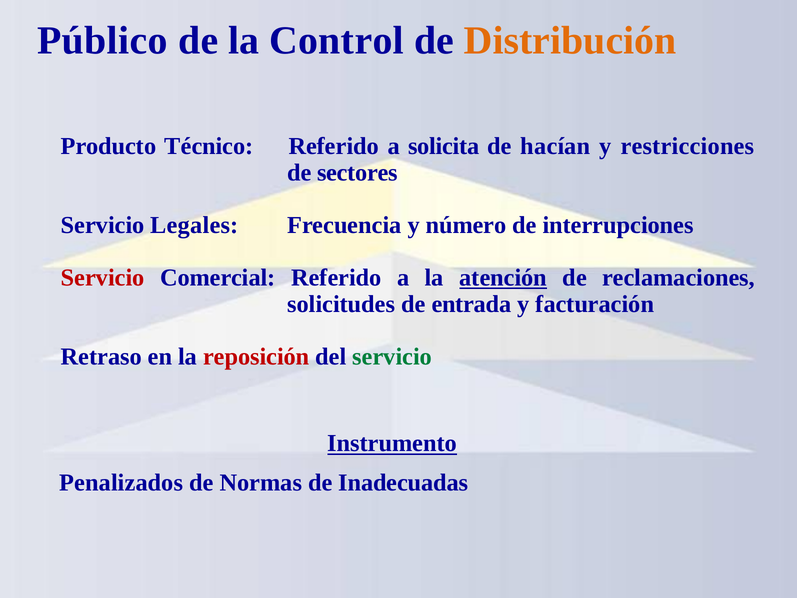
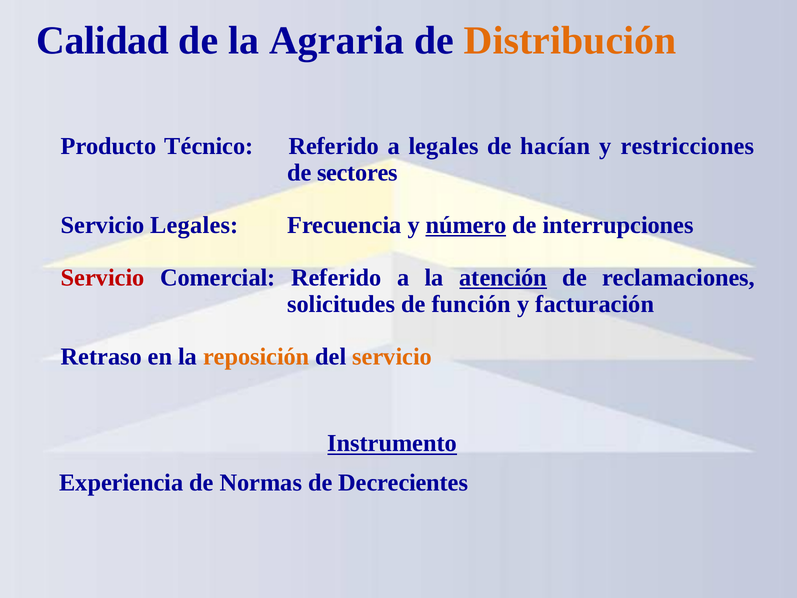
Público: Público -> Calidad
Control: Control -> Agraria
a solicita: solicita -> legales
número underline: none -> present
entrada: entrada -> función
reposición colour: red -> orange
servicio at (392, 357) colour: green -> orange
Penalizados: Penalizados -> Experiencia
Inadecuadas: Inadecuadas -> Decrecientes
